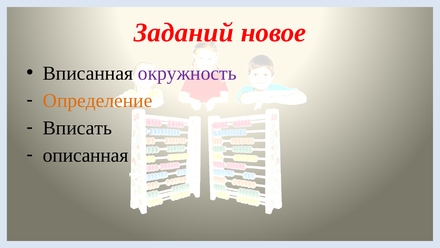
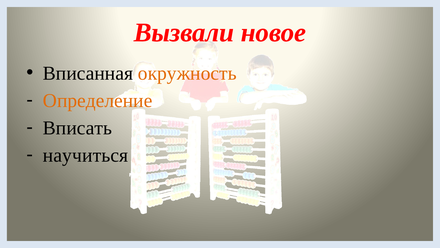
Заданий: Заданий -> Вызвали
окружность colour: purple -> orange
описанная: описанная -> научиться
